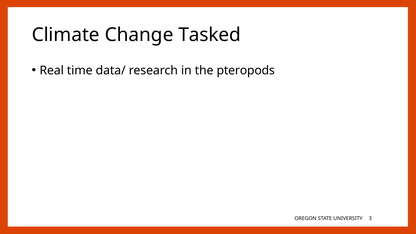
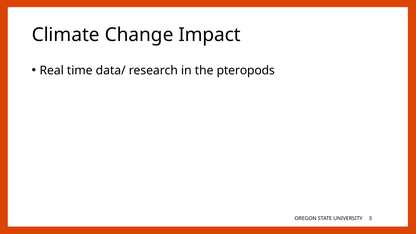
Tasked: Tasked -> Impact
